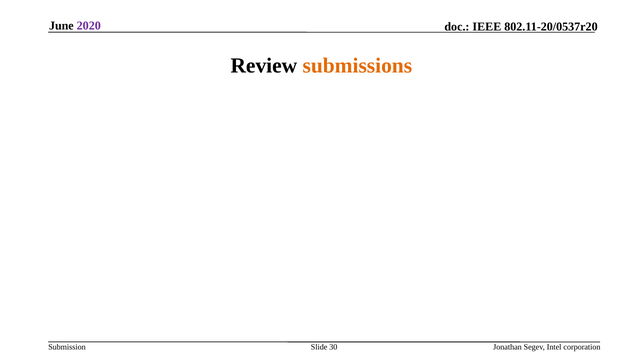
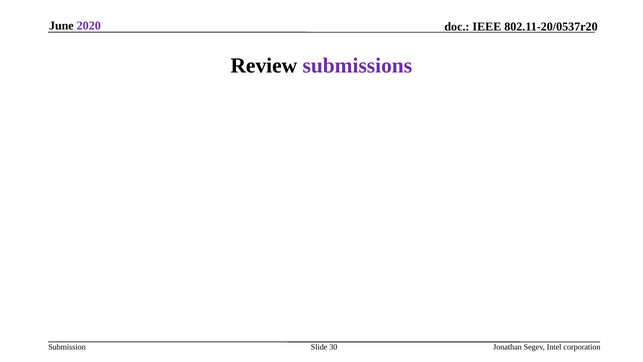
submissions colour: orange -> purple
